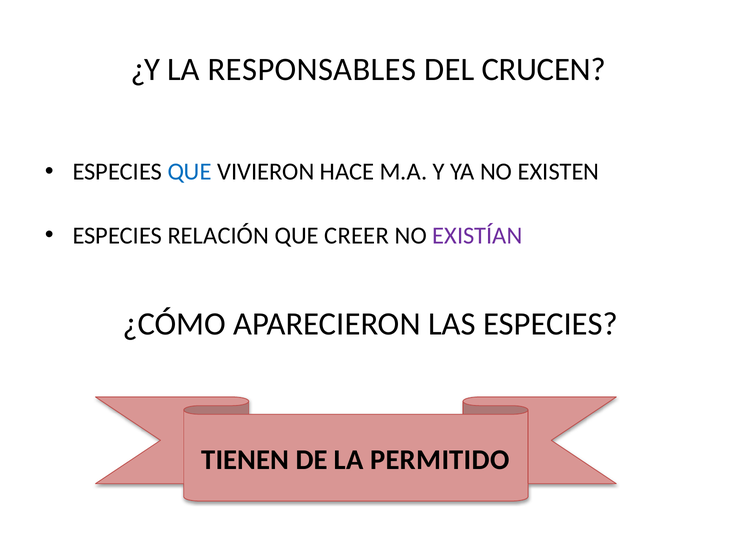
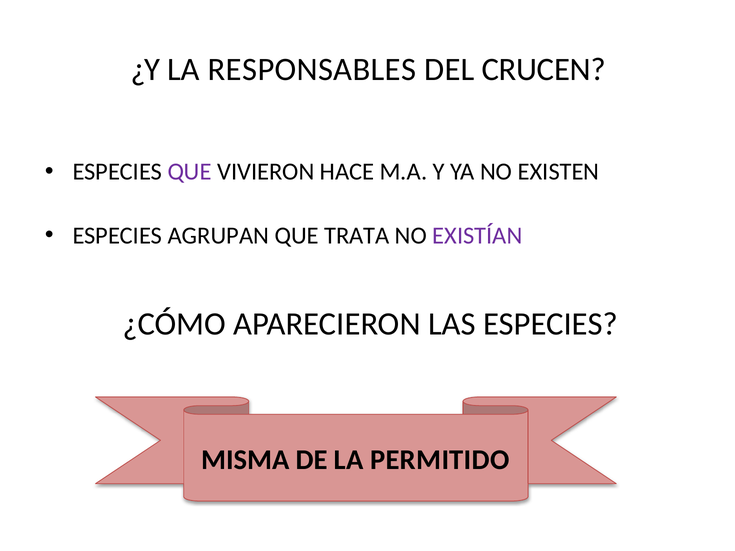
QUE at (190, 172) colour: blue -> purple
RELACIÓN: RELACIÓN -> AGRUPAN
CREER: CREER -> TRATA
TIENEN: TIENEN -> MISMA
